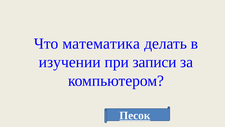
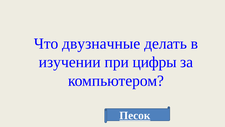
математика: математика -> двузначные
записи: записи -> цифры
